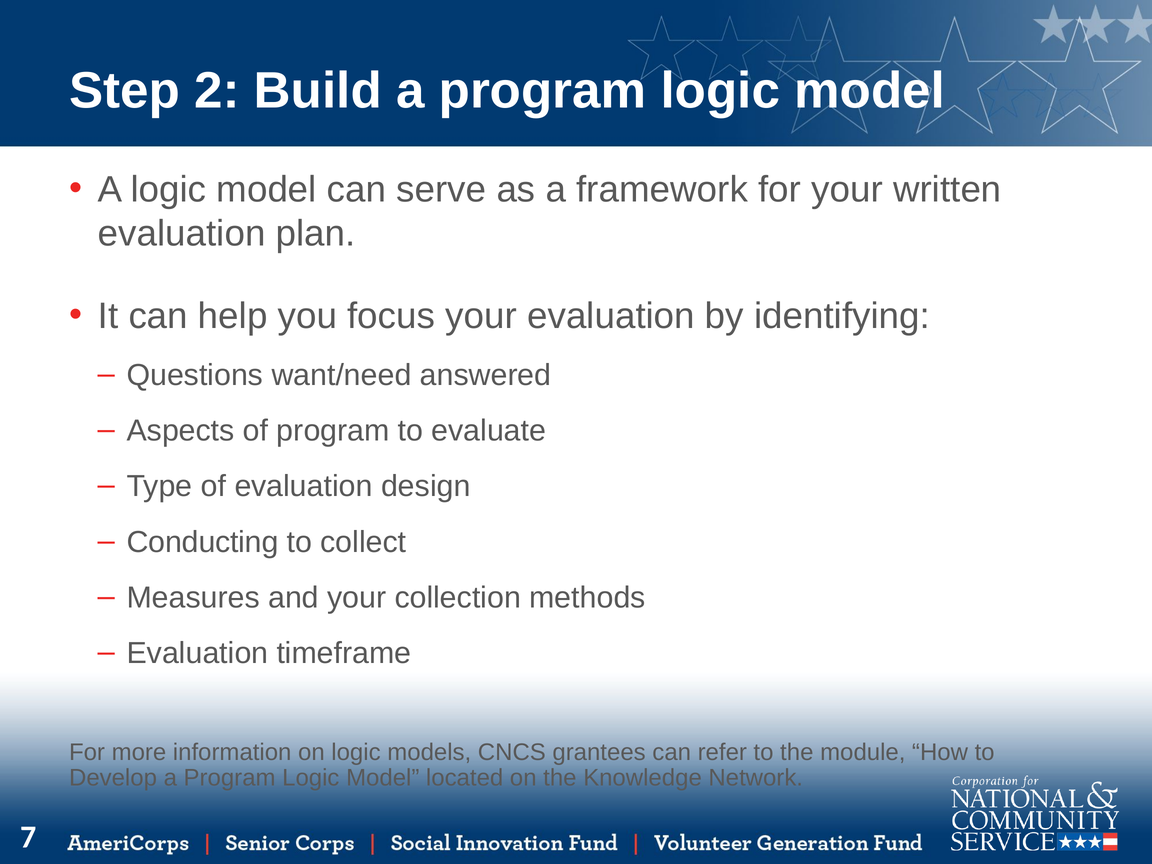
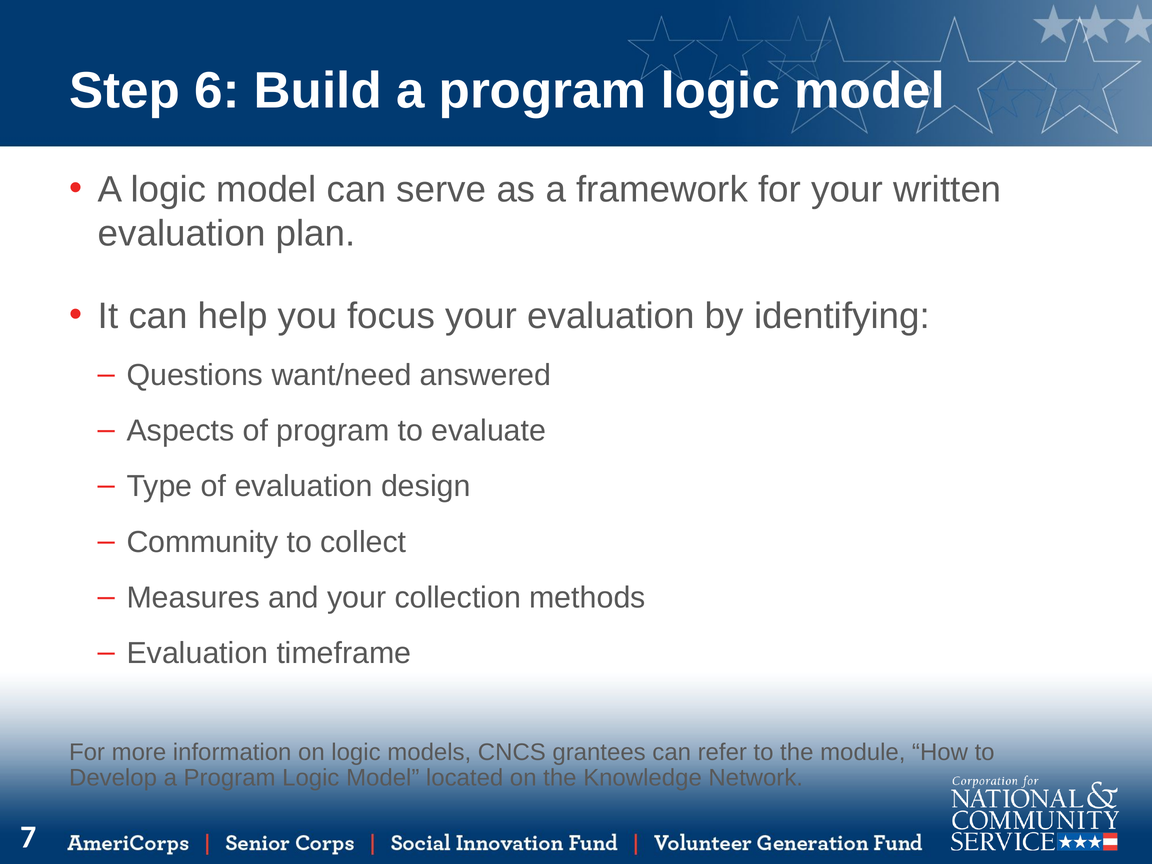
2: 2 -> 6
Conducting: Conducting -> Community
